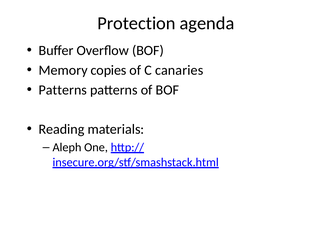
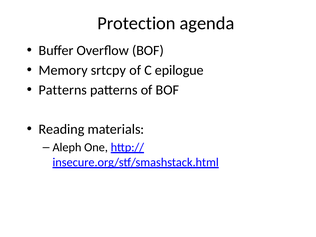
copies: copies -> srtcpy
canaries: canaries -> epilogue
